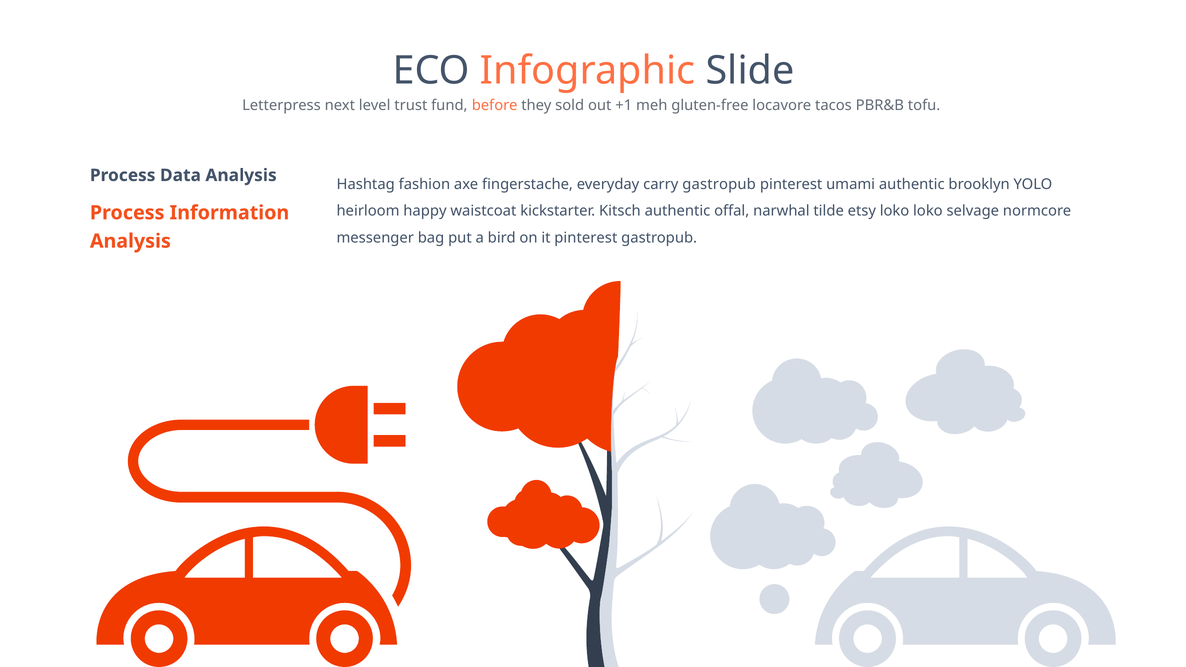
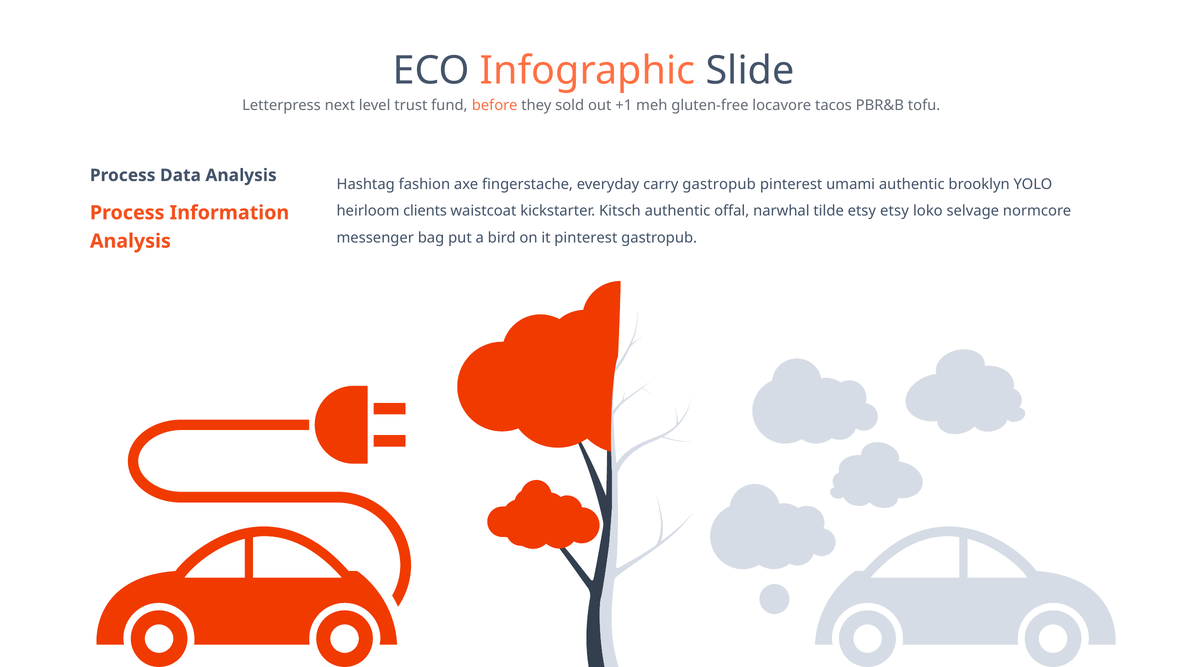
happy: happy -> clients
etsy loko: loko -> etsy
